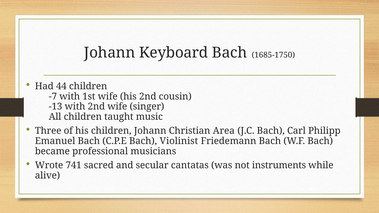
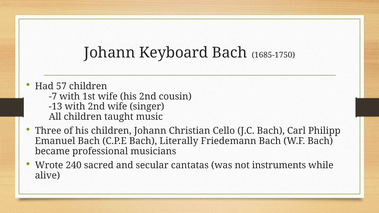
44: 44 -> 57
Area: Area -> Cello
Violinist: Violinist -> Literally
741: 741 -> 240
